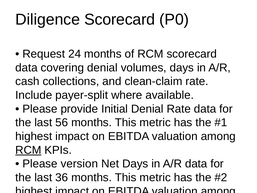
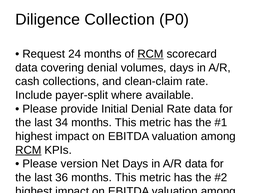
Diligence Scorecard: Scorecard -> Collection
RCM at (150, 54) underline: none -> present
56: 56 -> 34
